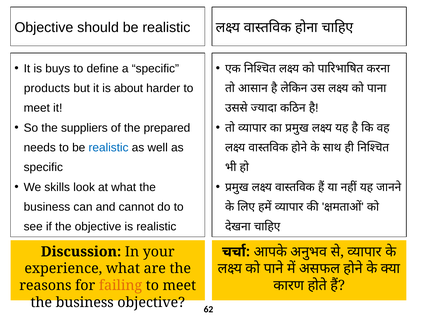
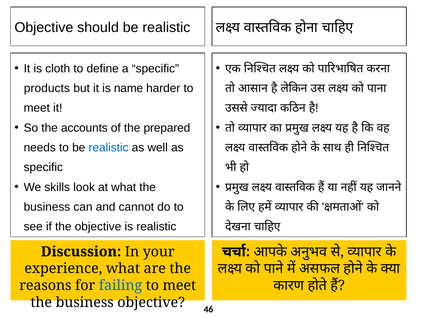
buys: buys -> cloth
about: about -> name
suppliers: suppliers -> accounts
failing colour: orange -> blue
62: 62 -> 46
